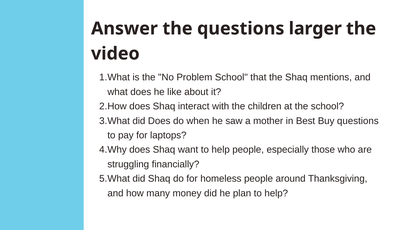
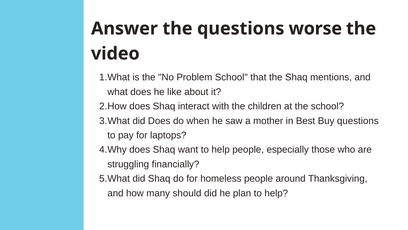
larger: larger -> worse
money: money -> should
